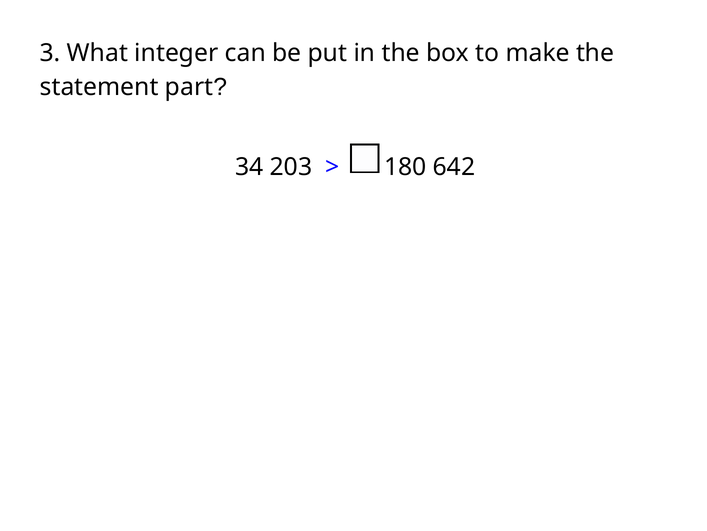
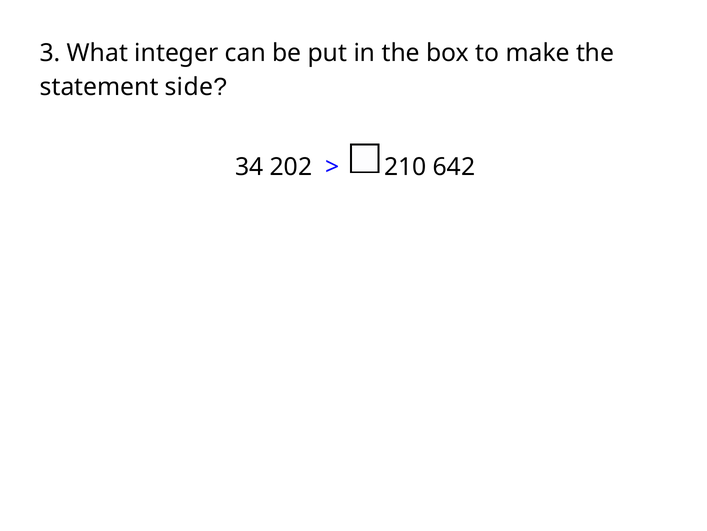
part: part -> side
203: 203 -> 202
180: 180 -> 210
